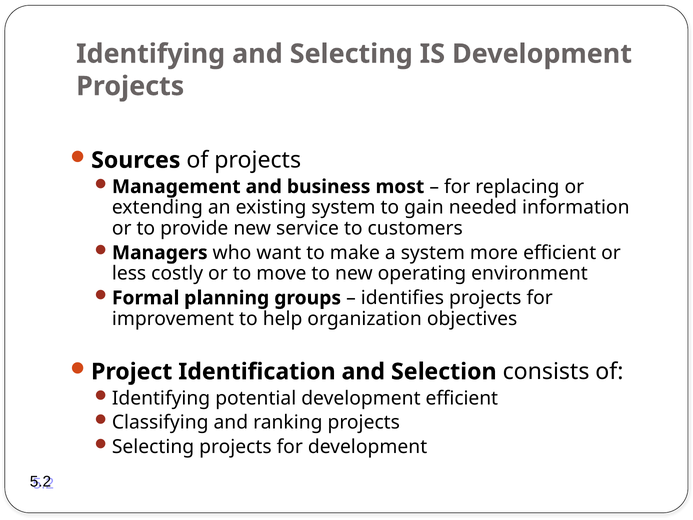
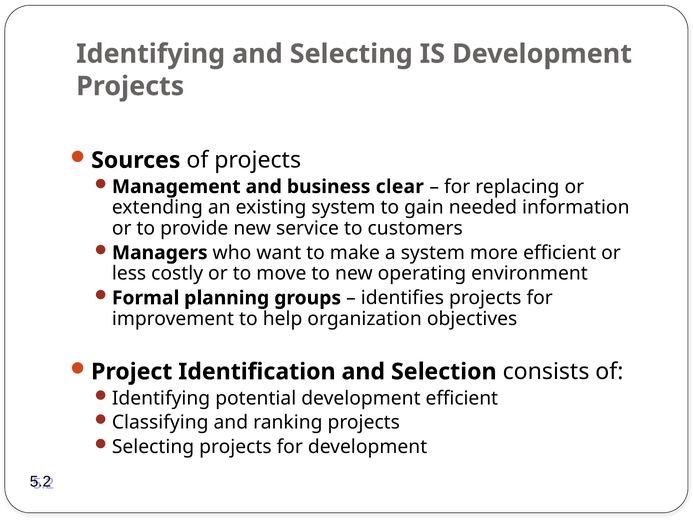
most: most -> clear
